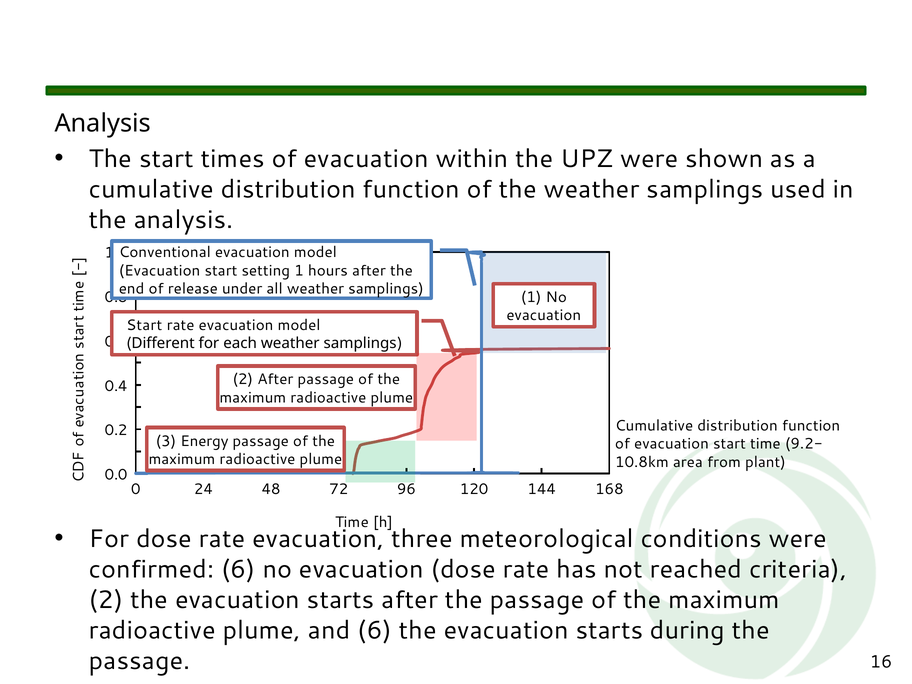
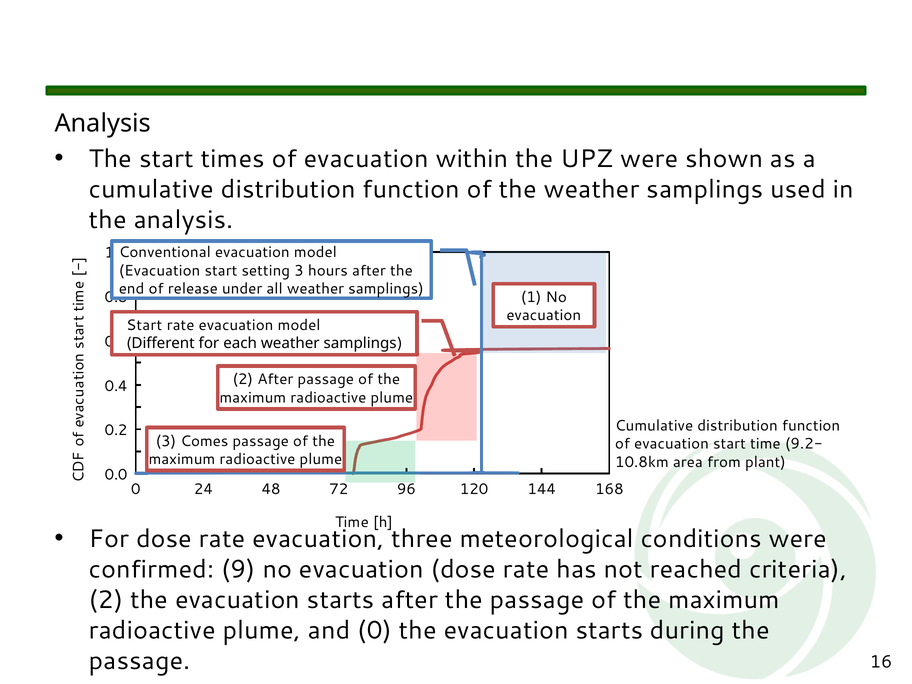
setting 1: 1 -> 3
Energy: Energy -> Comes
confirmed 6: 6 -> 9
and 6: 6 -> 0
